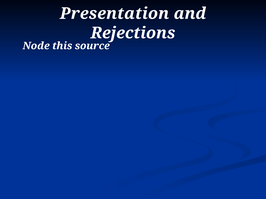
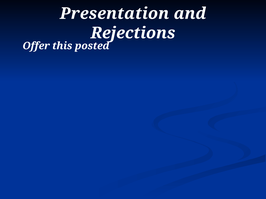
Node: Node -> Offer
source: source -> posted
